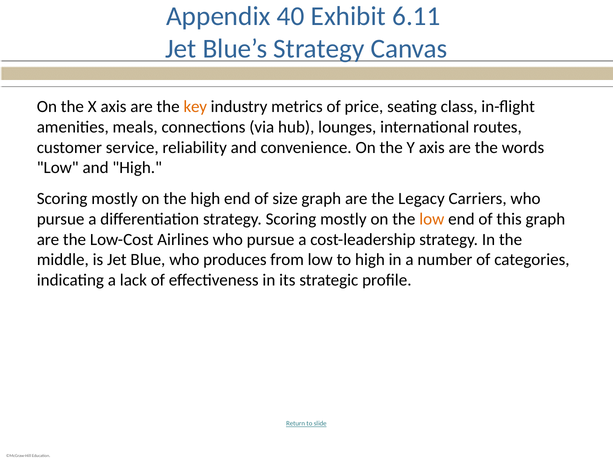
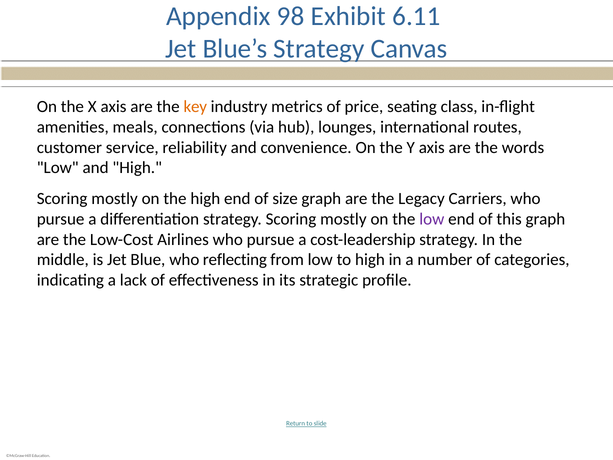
40: 40 -> 98
low at (432, 219) colour: orange -> purple
produces: produces -> reflecting
